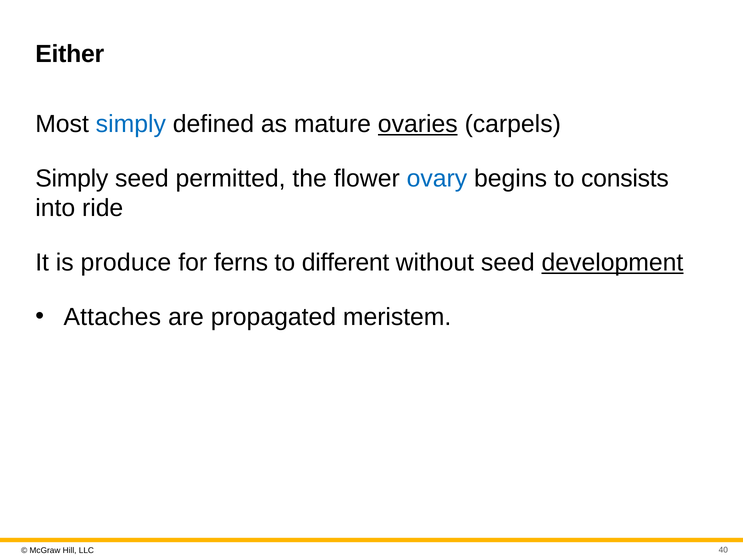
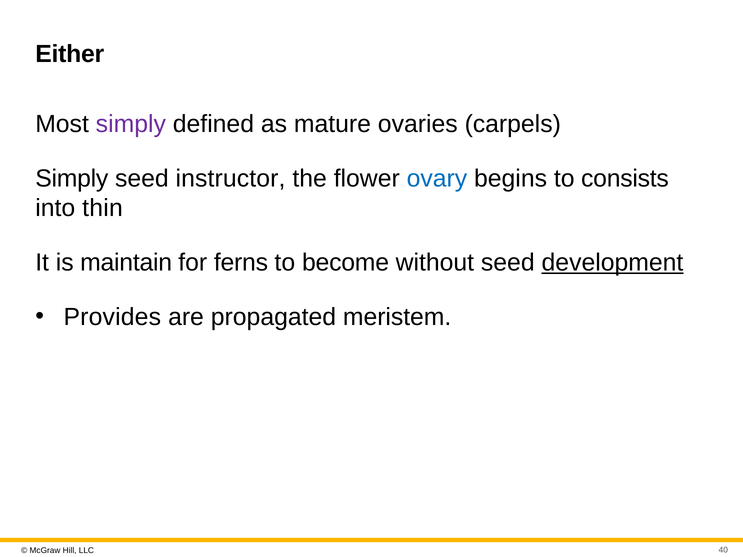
simply at (131, 124) colour: blue -> purple
ovaries underline: present -> none
permitted: permitted -> instructor
ride: ride -> thin
produce: produce -> maintain
different: different -> become
Attaches: Attaches -> Provides
